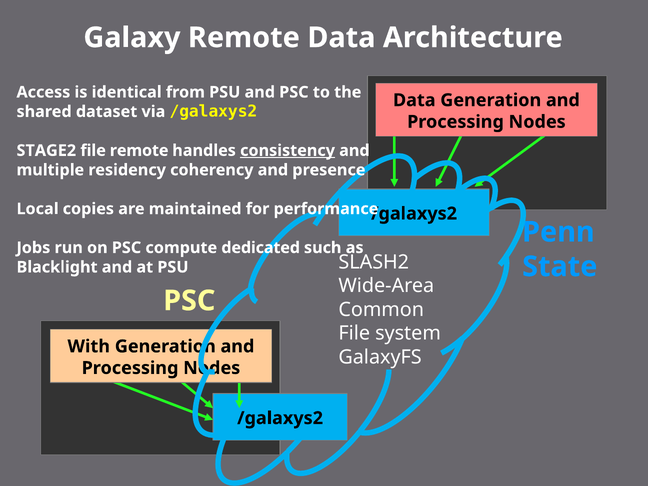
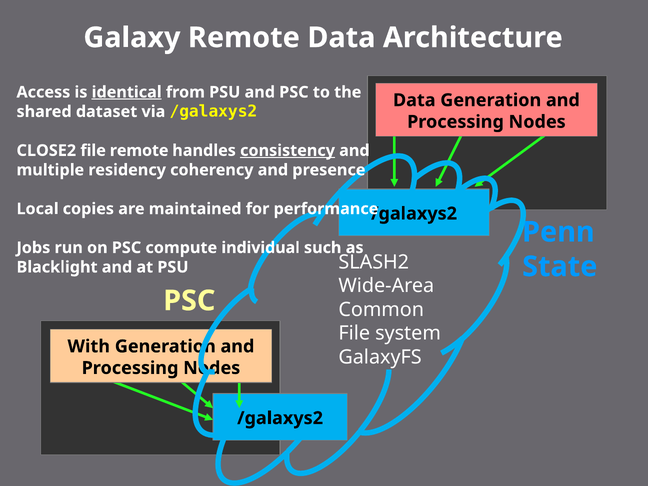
identical underline: none -> present
STAGE2: STAGE2 -> CLOSE2
dedicated: dedicated -> individual
